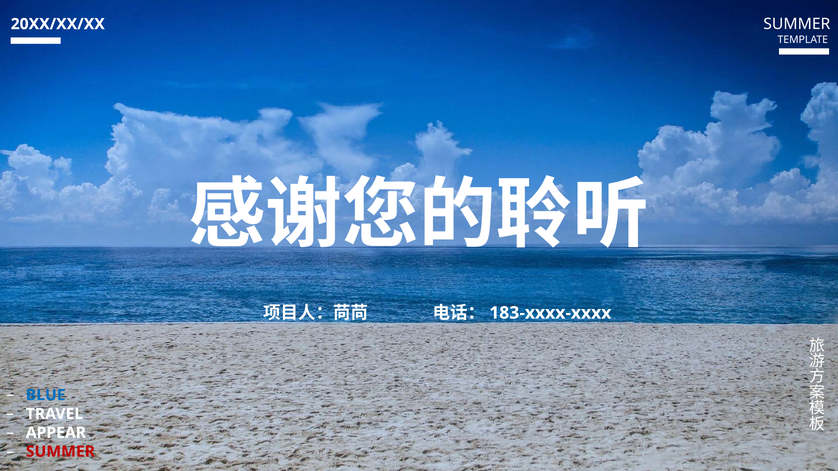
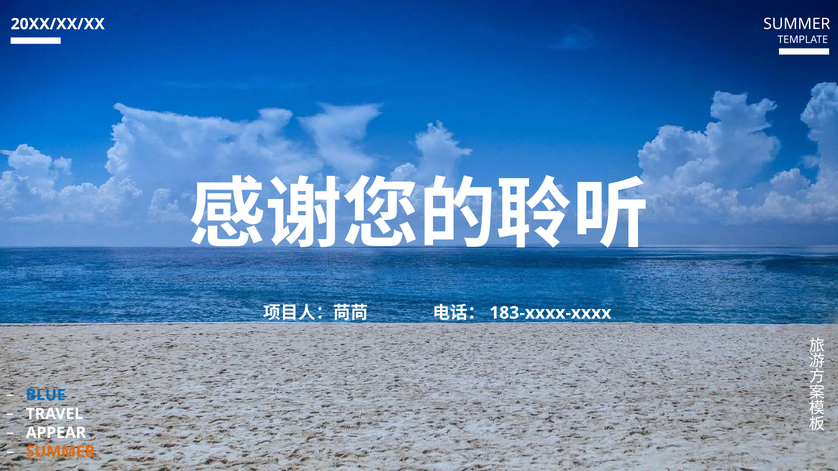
SUMMER at (60, 452) colour: red -> orange
